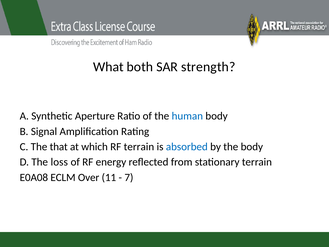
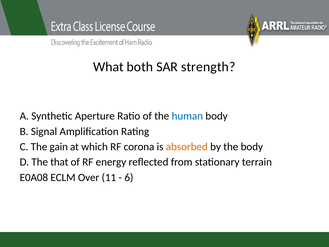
that: that -> gain
RF terrain: terrain -> corona
absorbed colour: blue -> orange
loss: loss -> that
7: 7 -> 6
